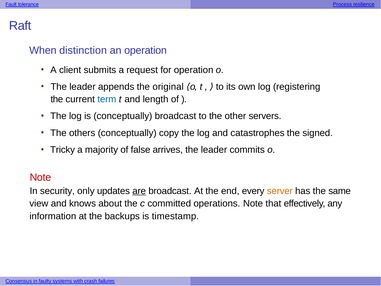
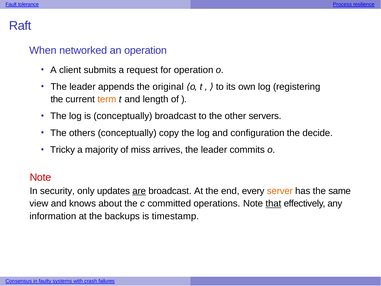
distinction: distinction -> networked
term colour: blue -> orange
catastrophes: catastrophes -> configuration
signed: signed -> decide
false: false -> miss
that underline: none -> present
